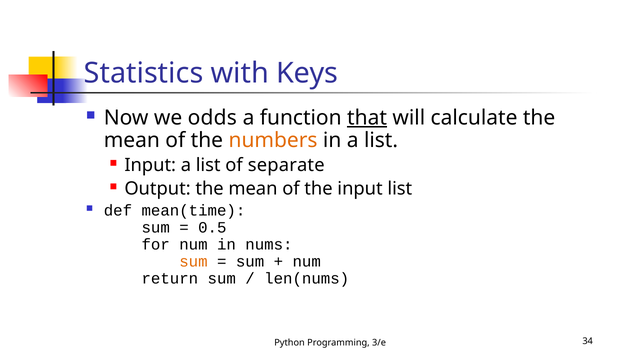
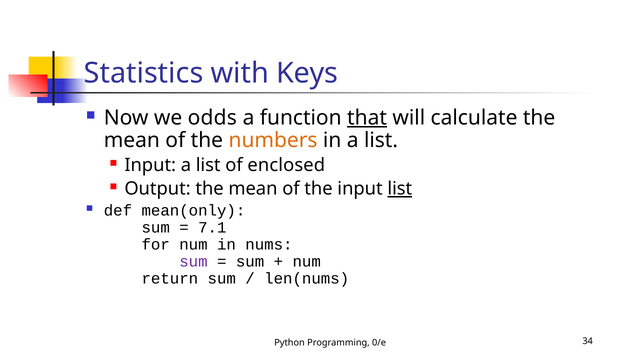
separate: separate -> enclosed
list at (400, 189) underline: none -> present
mean(time: mean(time -> mean(only
0.5: 0.5 -> 7.1
sum at (193, 261) colour: orange -> purple
3/e: 3/e -> 0/e
